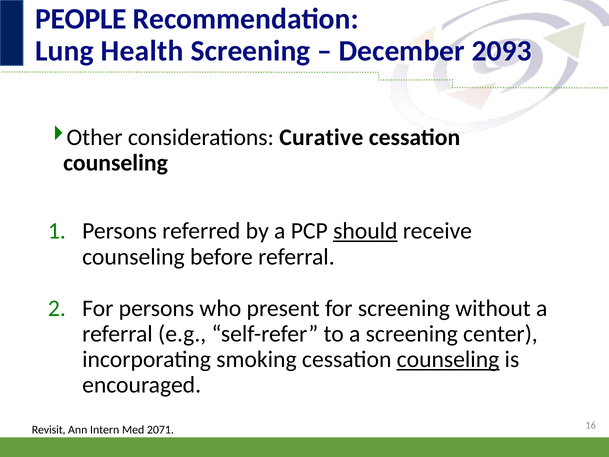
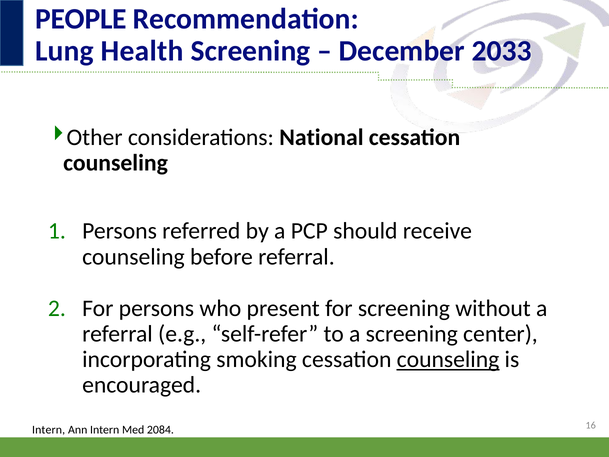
2093: 2093 -> 2033
Curative: Curative -> National
should underline: present -> none
Revisit at (49, 430): Revisit -> Intern
2071: 2071 -> 2084
